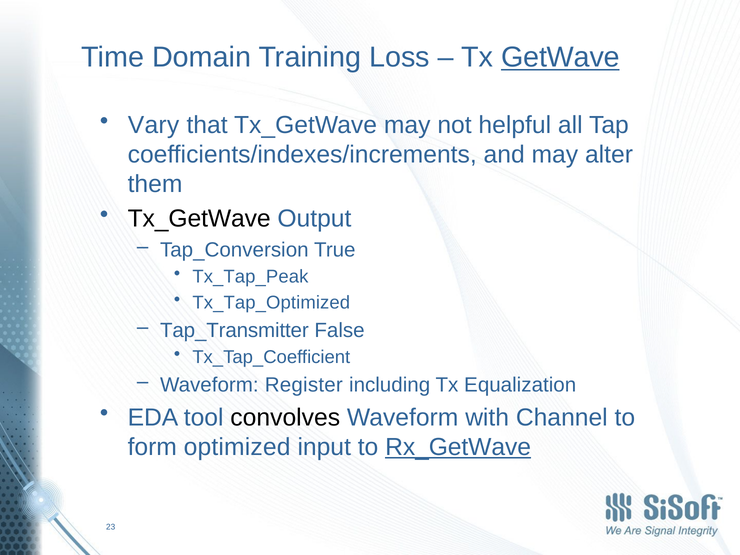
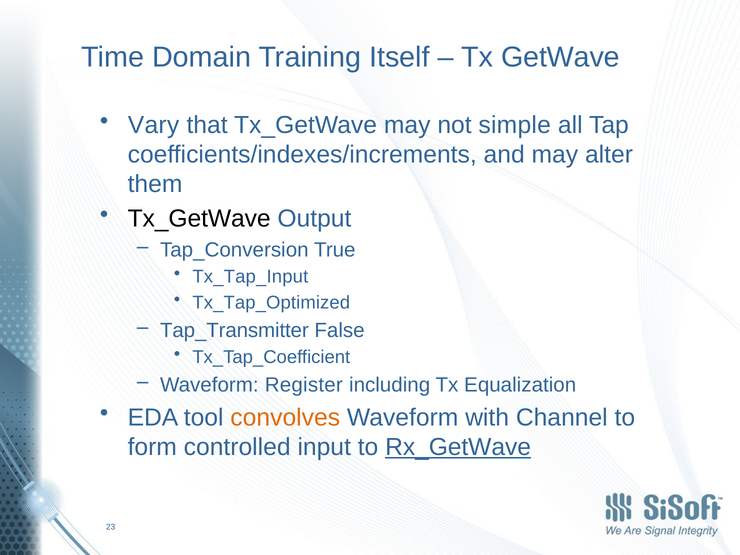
Loss: Loss -> Itself
GetWave underline: present -> none
helpful: helpful -> simple
Tx_Tap_Peak: Tx_Tap_Peak -> Tx_Tap_Input
convolves colour: black -> orange
optimized: optimized -> controlled
